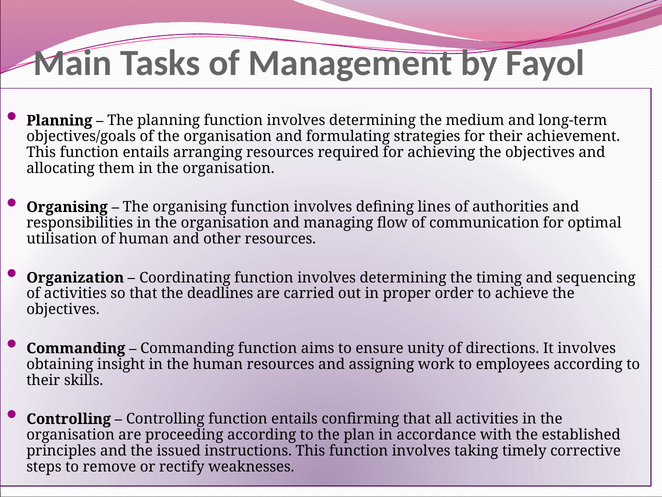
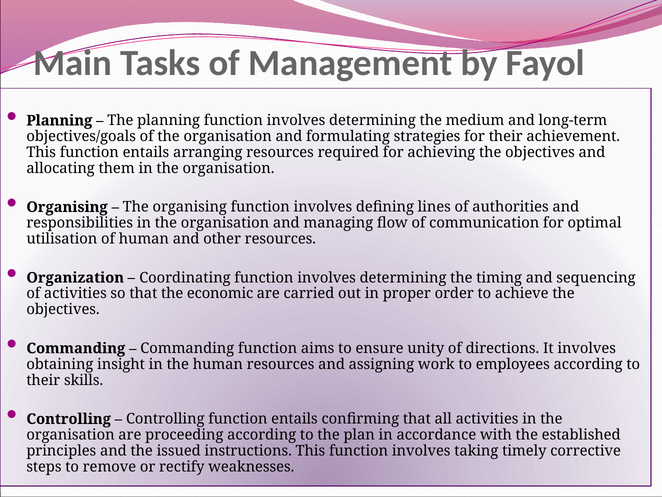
deadlines: deadlines -> economic
